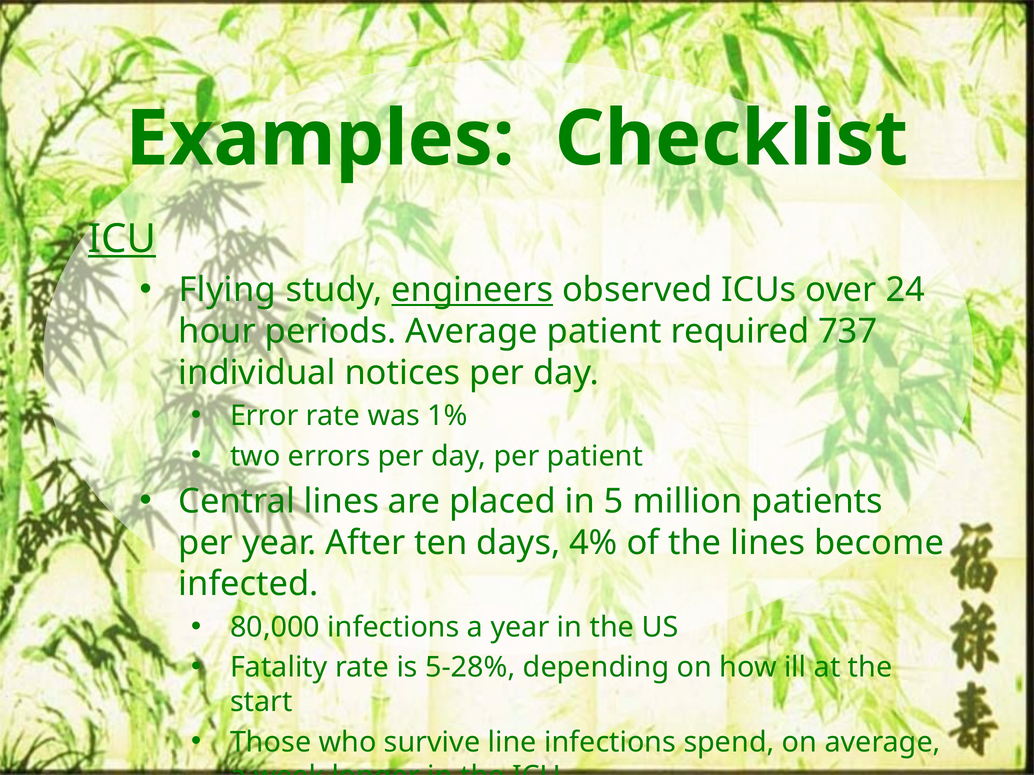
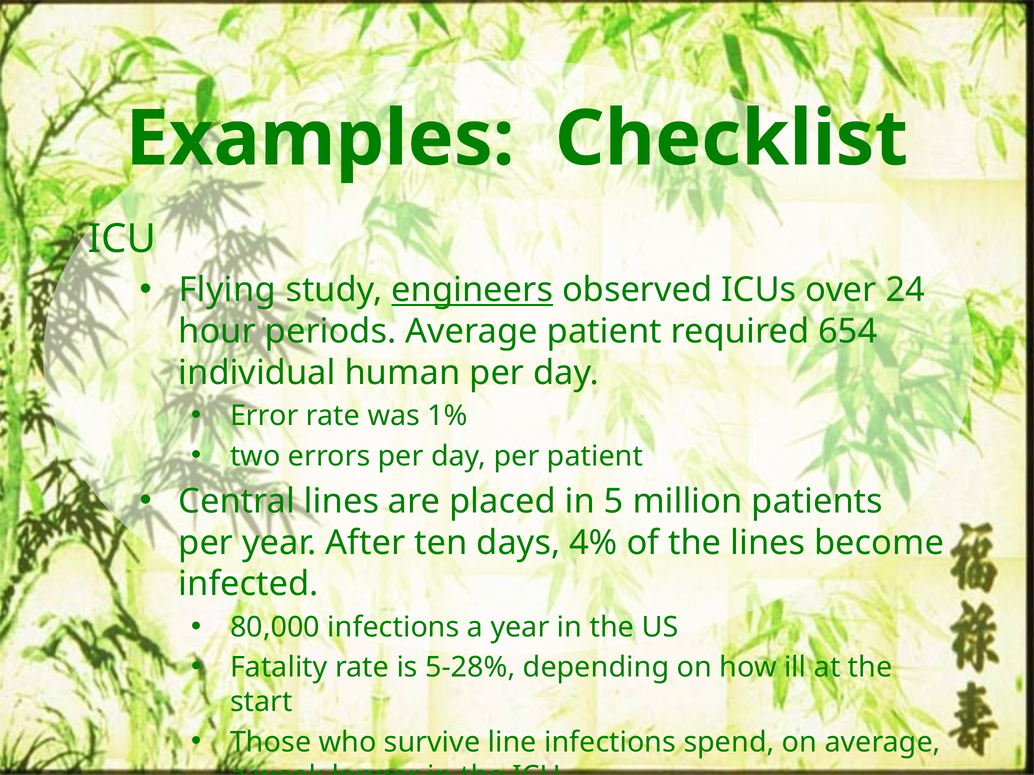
ICU at (122, 239) underline: present -> none
737: 737 -> 654
notices: notices -> human
